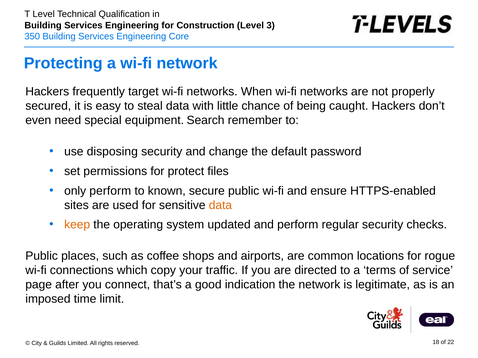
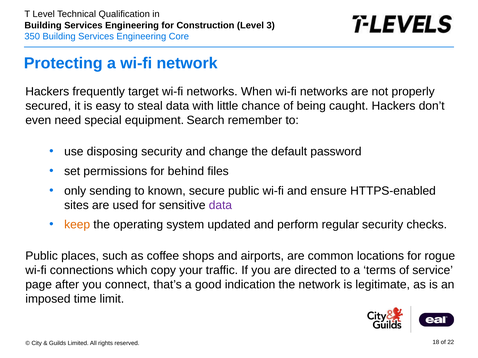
protect: protect -> behind
only perform: perform -> sending
data at (220, 205) colour: orange -> purple
